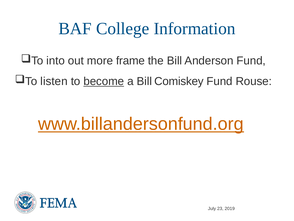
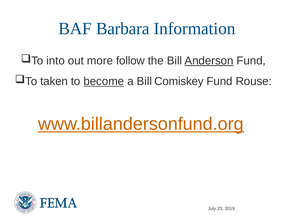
College: College -> Barbara
frame: frame -> follow
Anderson underline: none -> present
listen: listen -> taken
